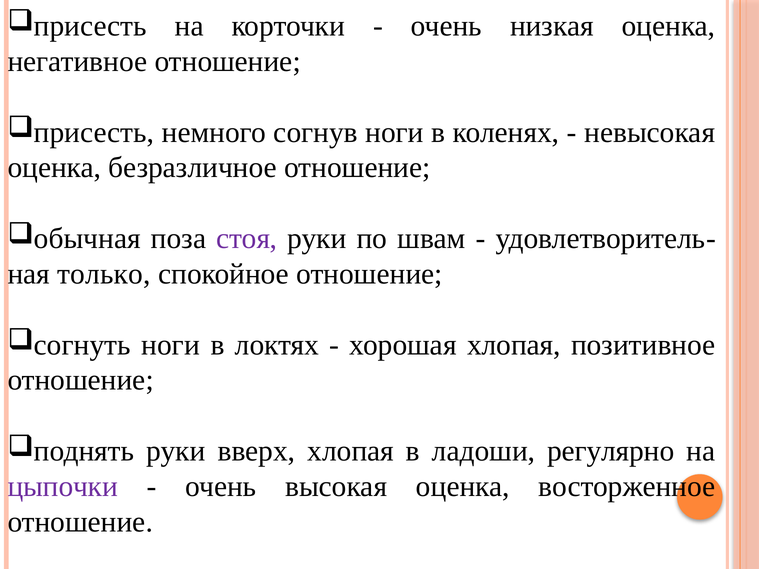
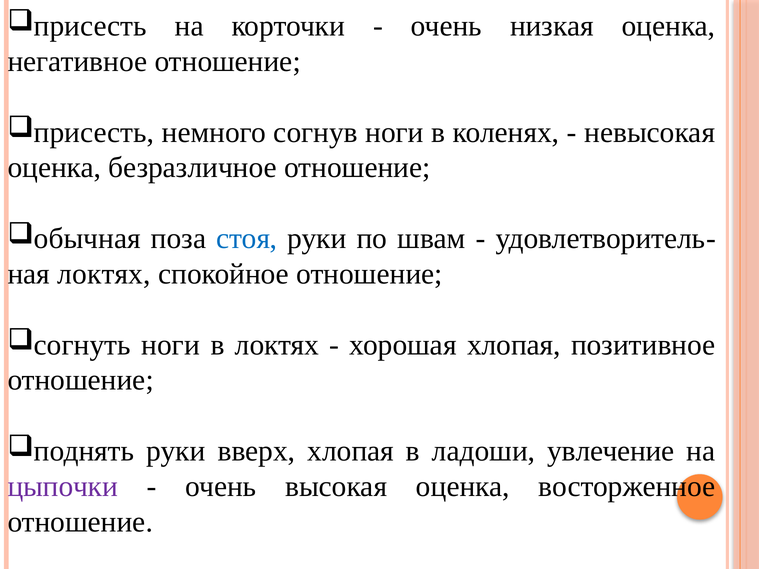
стоя colour: purple -> blue
только at (104, 274): только -> локтях
регулярно: регулярно -> увлечение
